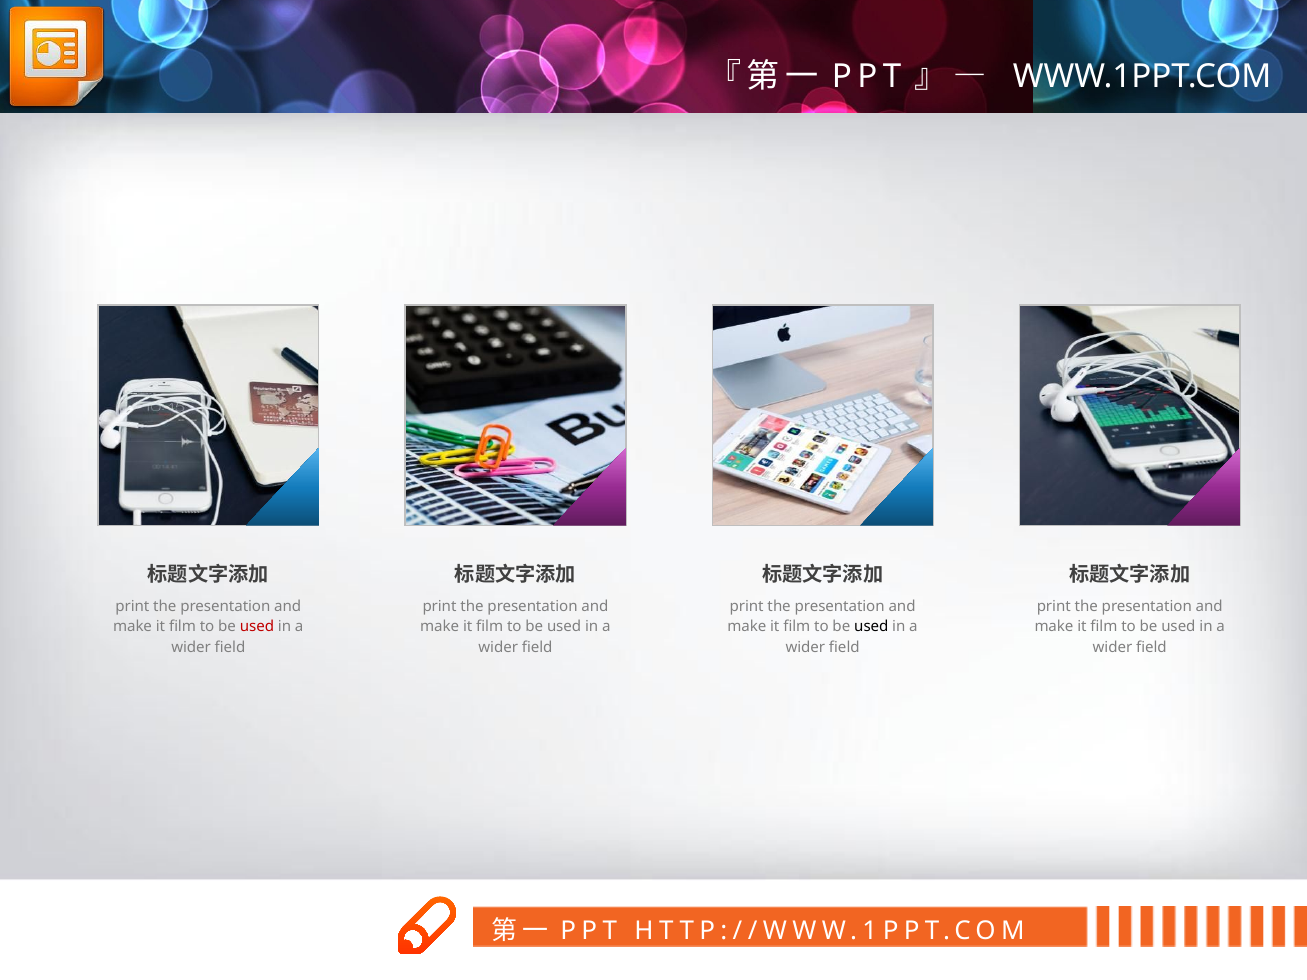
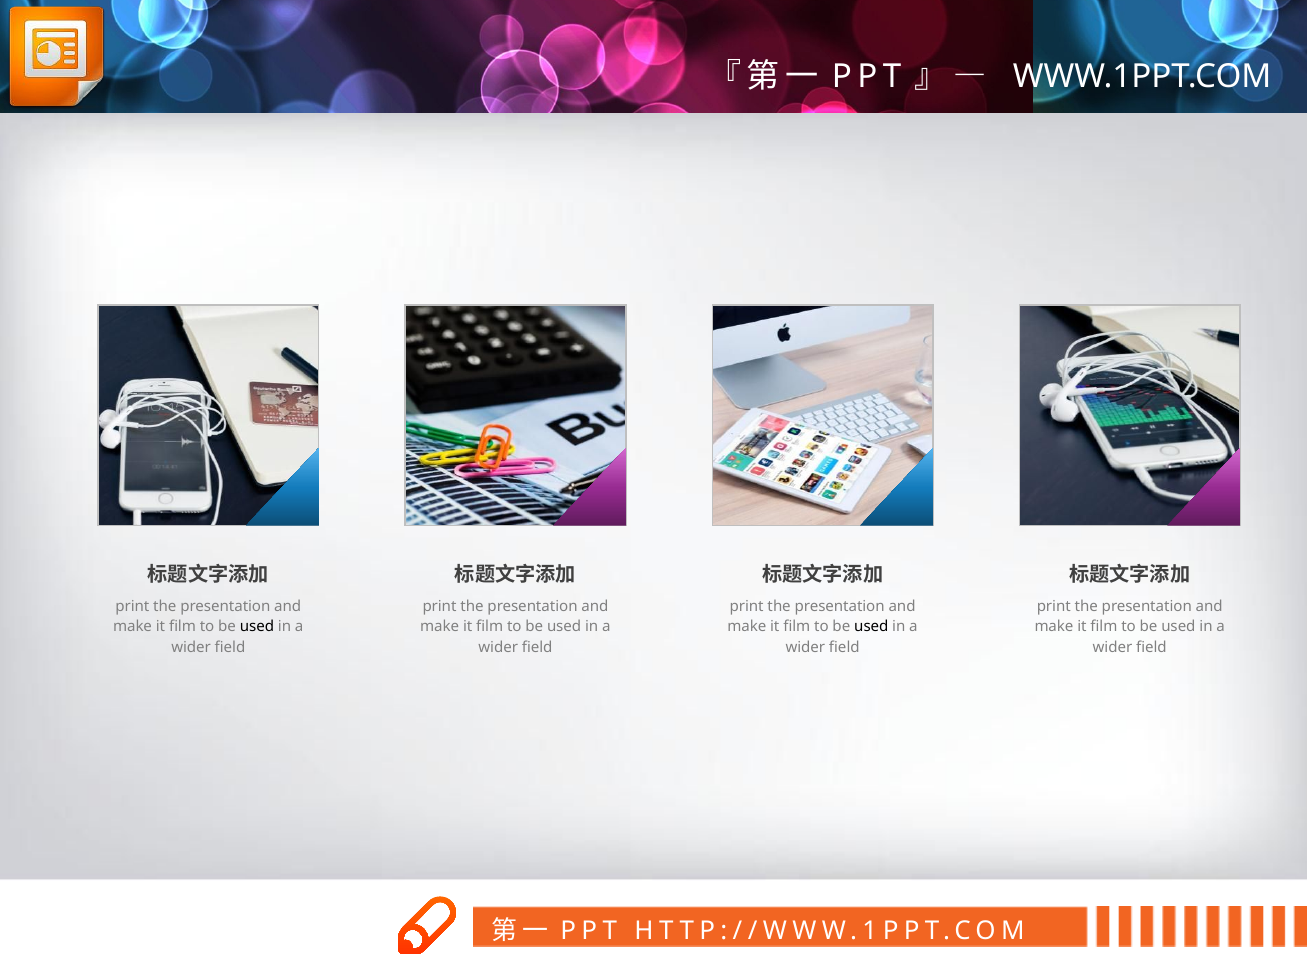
used at (257, 627) colour: red -> black
